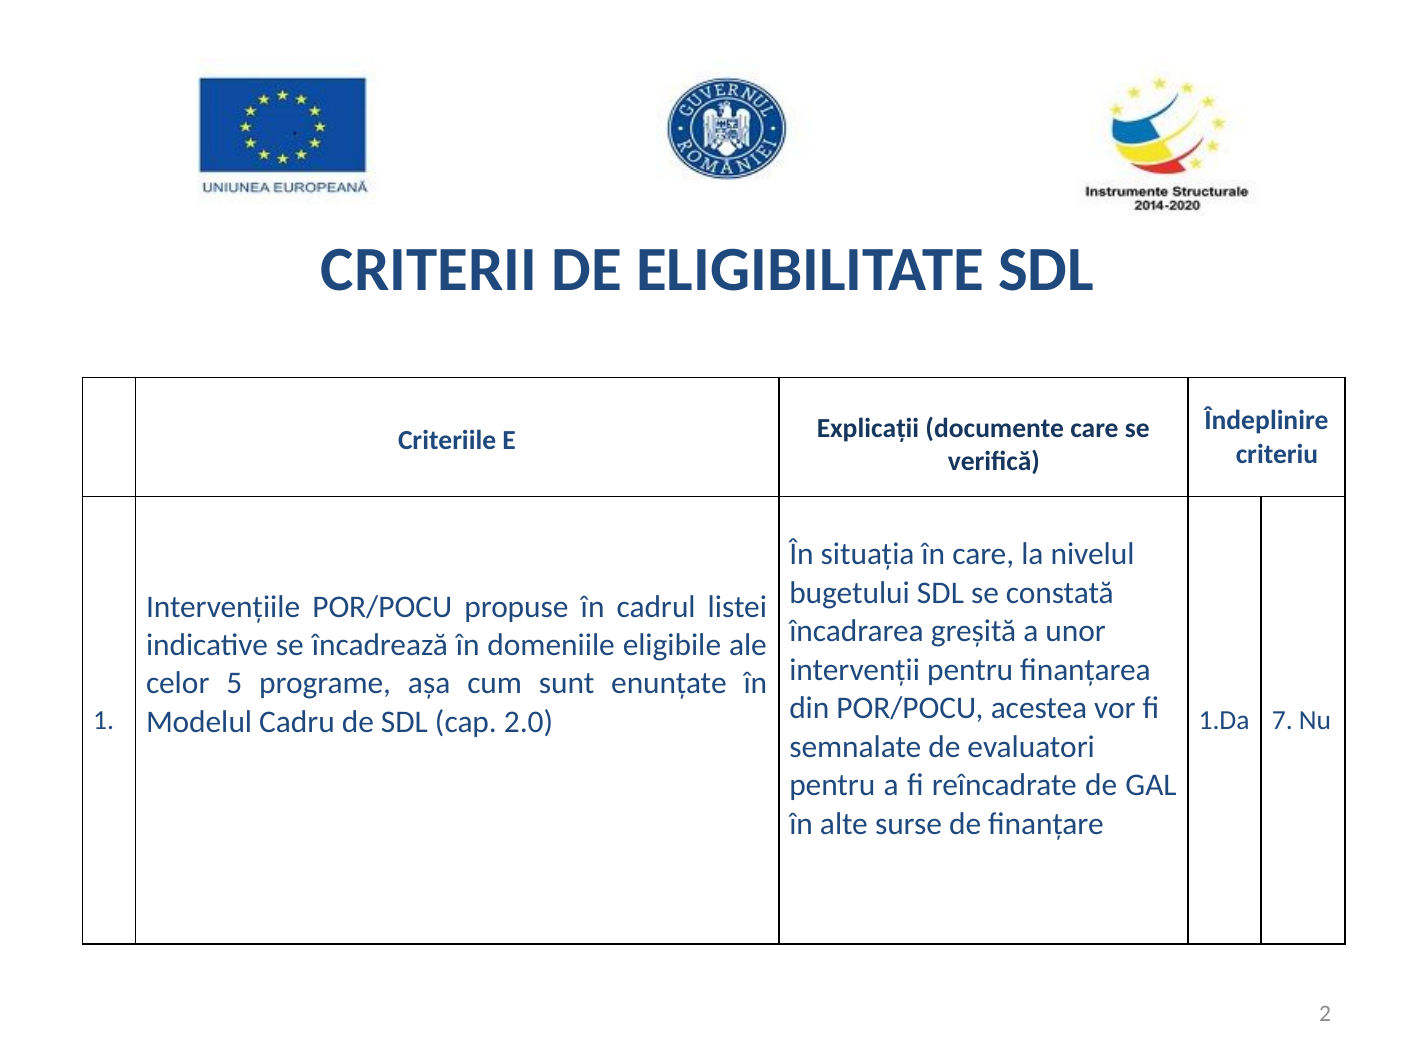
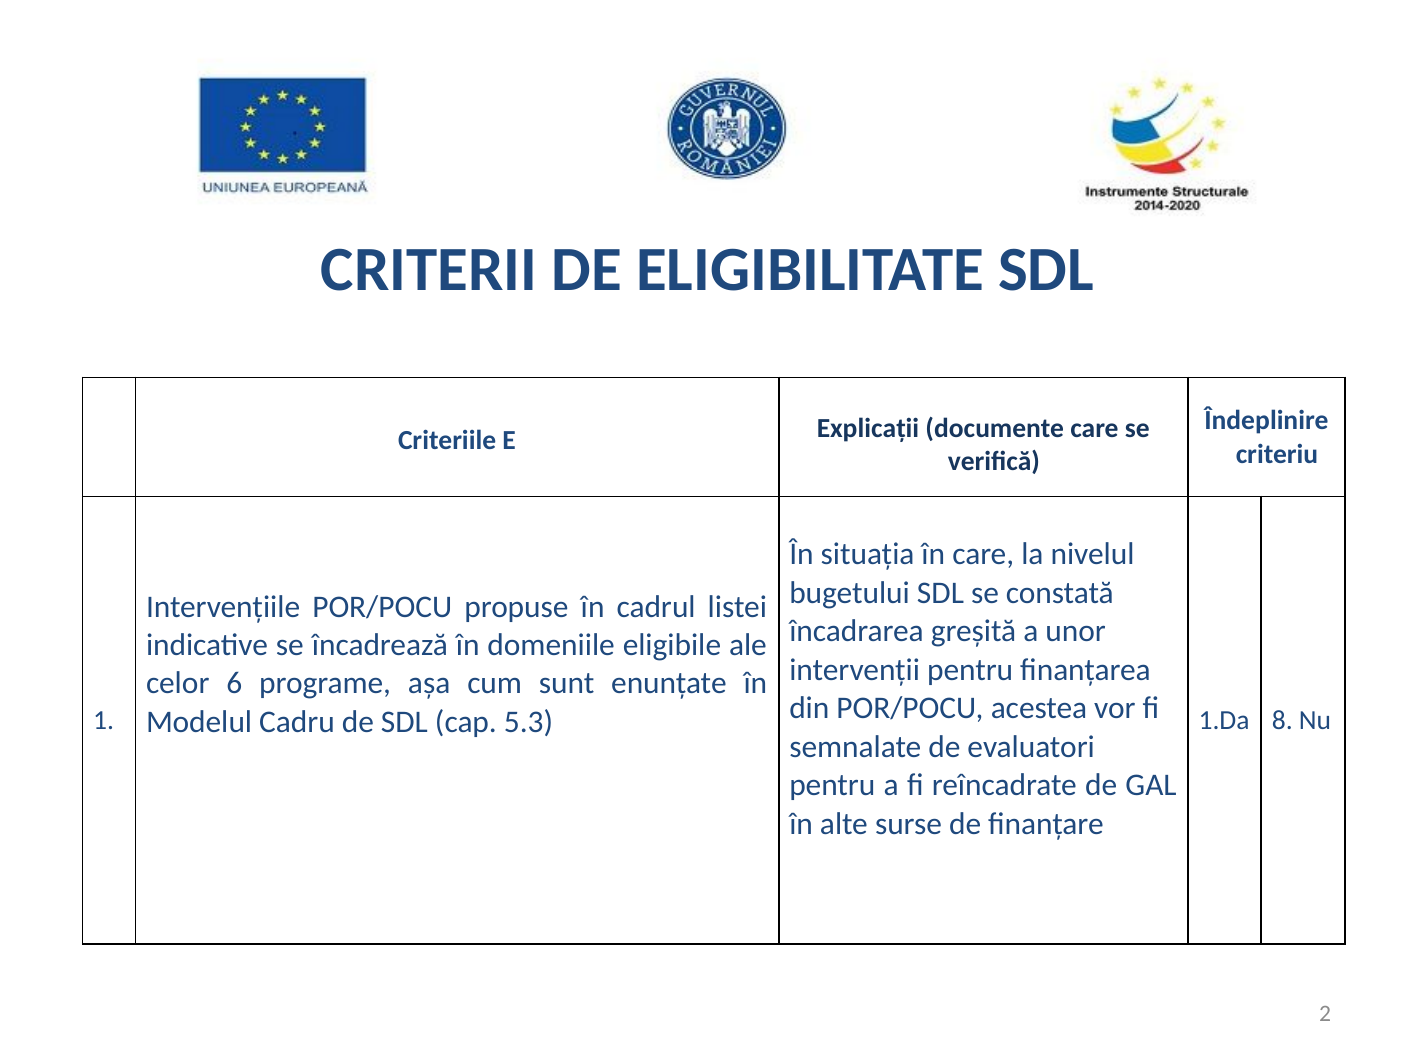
5: 5 -> 6
2.0: 2.0 -> 5.3
7: 7 -> 8
